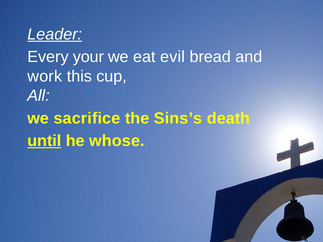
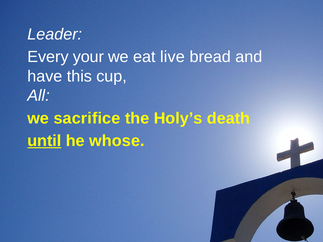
Leader underline: present -> none
evil: evil -> live
work: work -> have
Sins’s: Sins’s -> Holy’s
